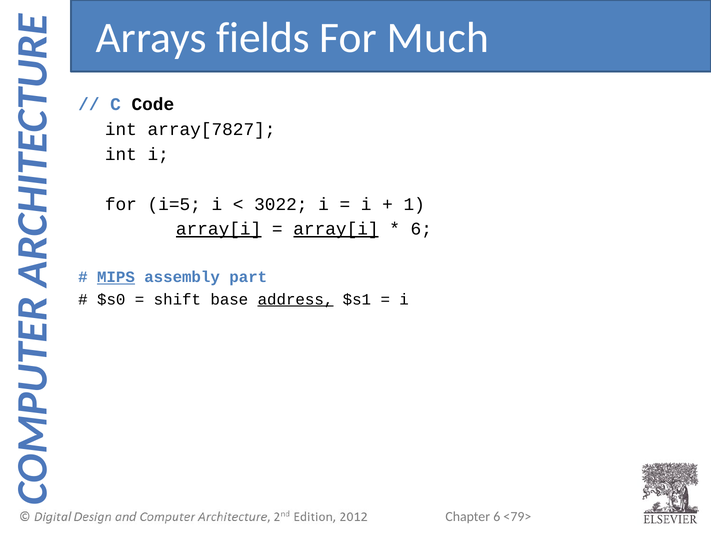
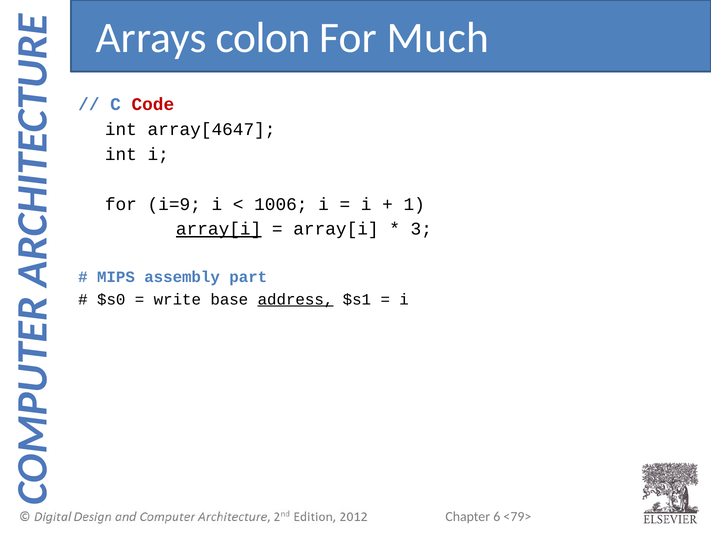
fields: fields -> colon
Code colour: black -> red
array[7827: array[7827 -> array[4647
i=5: i=5 -> i=9
3022: 3022 -> 1006
array[i at (336, 229) underline: present -> none
6 at (421, 229): 6 -> 3
MIPS underline: present -> none
shift: shift -> write
